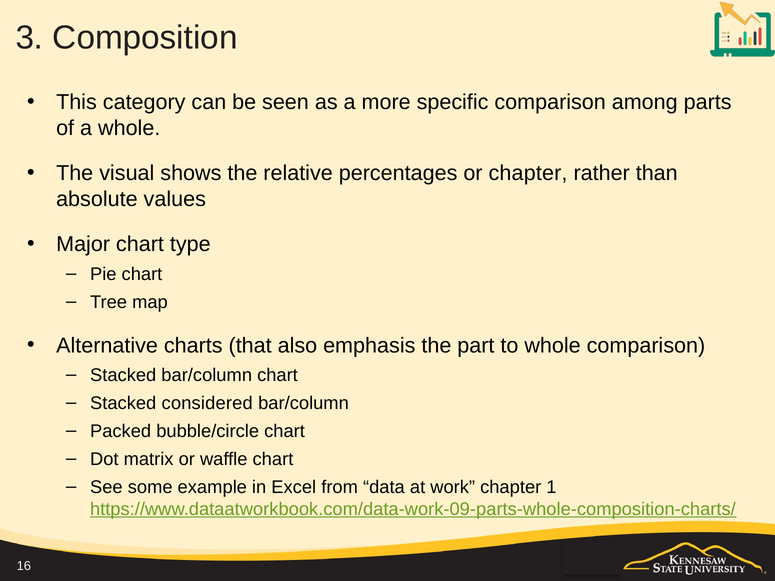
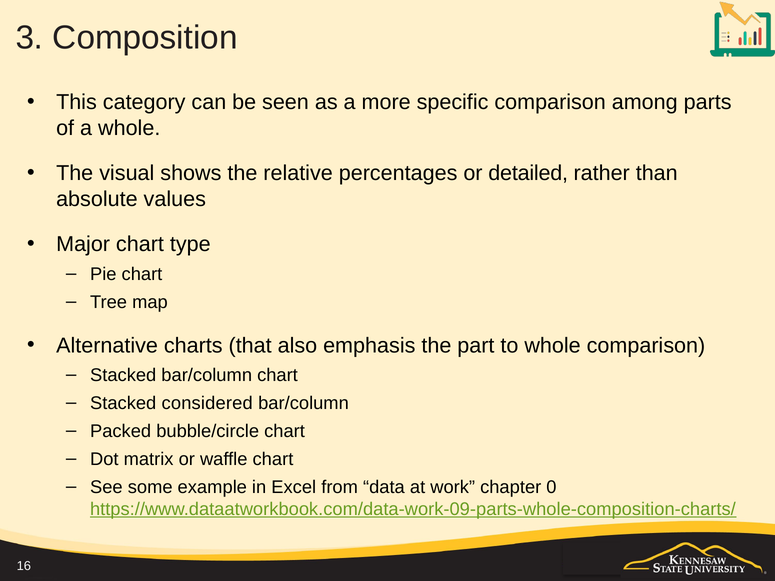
or chapter: chapter -> detailed
1: 1 -> 0
